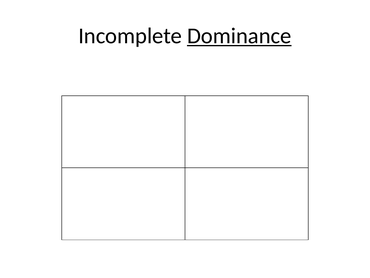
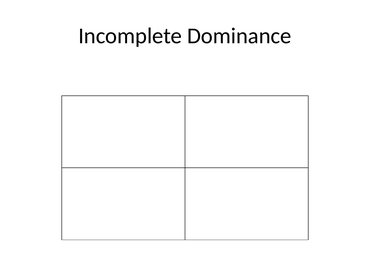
Dominance underline: present -> none
